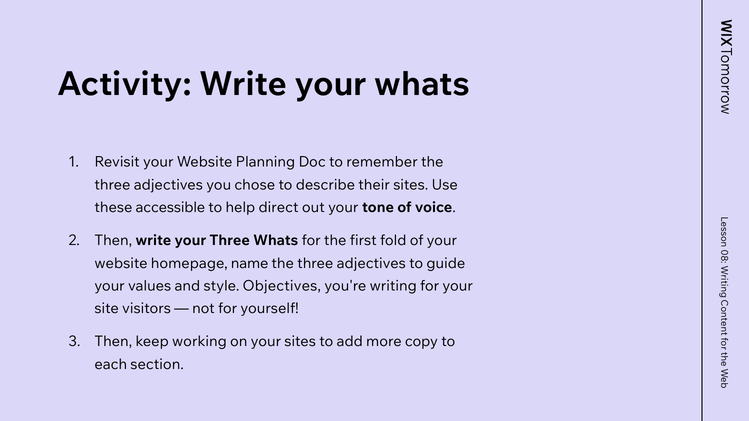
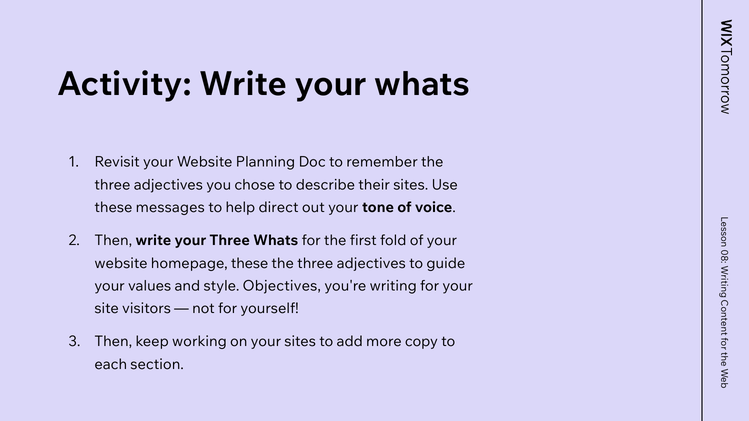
accessible: accessible -> messages
homepage name: name -> these
